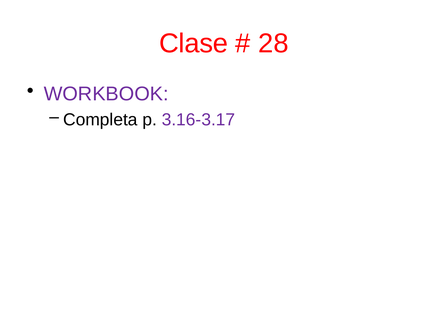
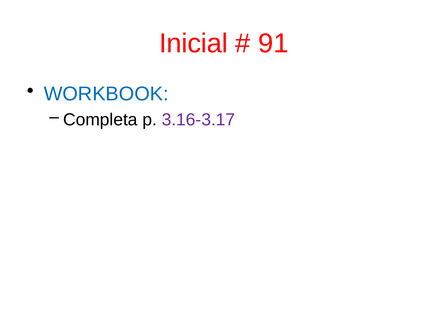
Clase: Clase -> Inicial
28: 28 -> 91
WORKBOOK colour: purple -> blue
